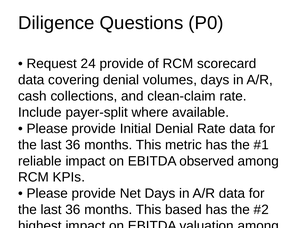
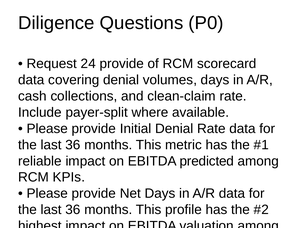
observed: observed -> predicted
based: based -> profile
